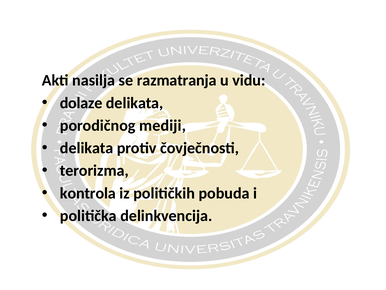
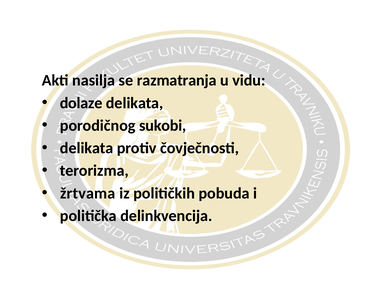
mediji: mediji -> sukobi
kontrola: kontrola -> žrtvama
